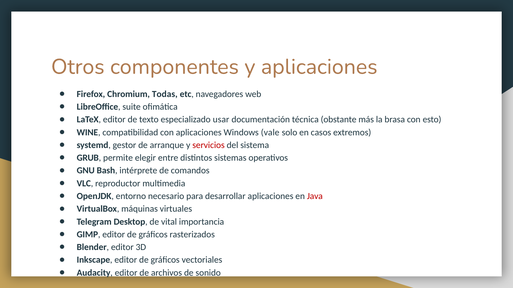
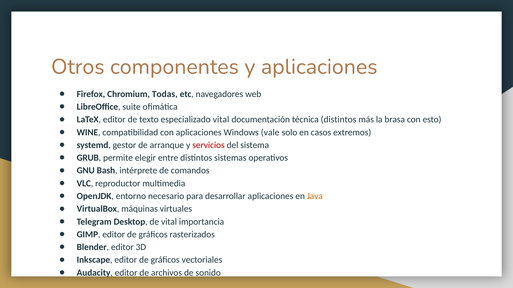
especializado usar: usar -> vital
técnica obstante: obstante -> distintos
Java colour: red -> orange
